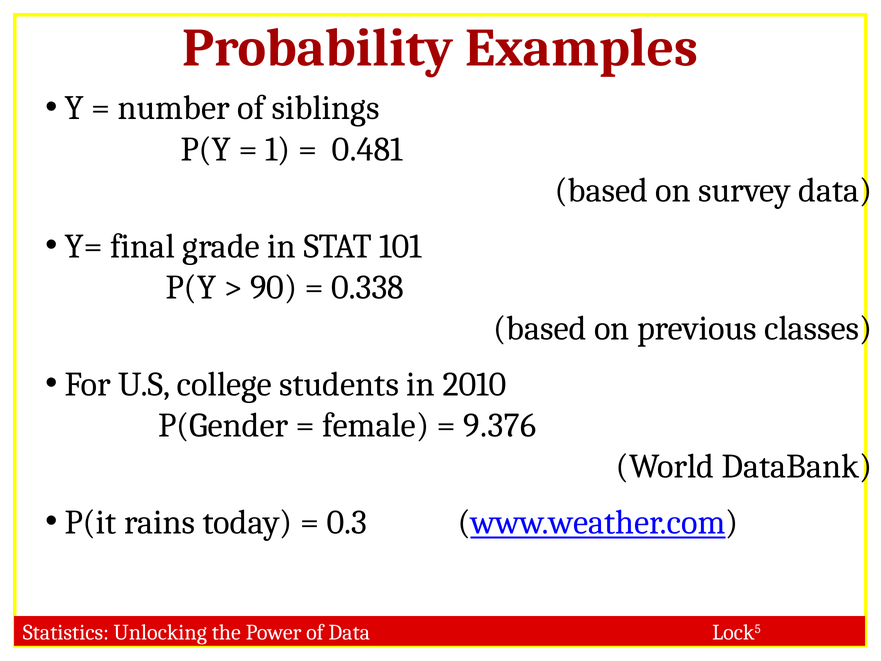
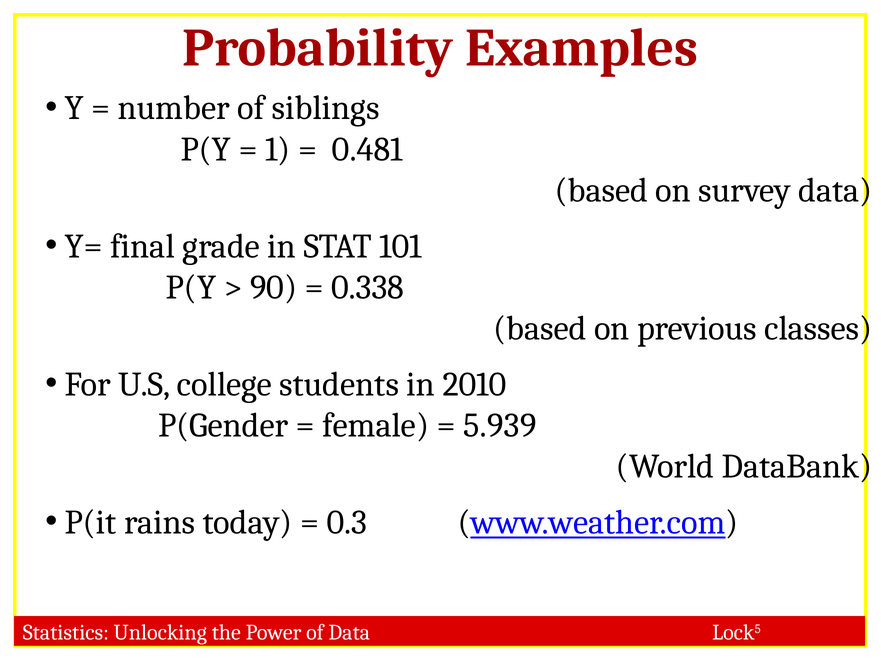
9.376: 9.376 -> 5.939
